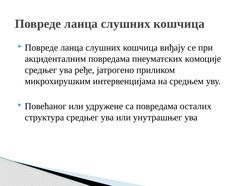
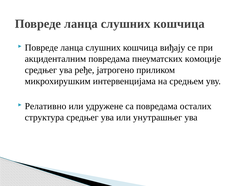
Повећаног: Повећаног -> Релативно
